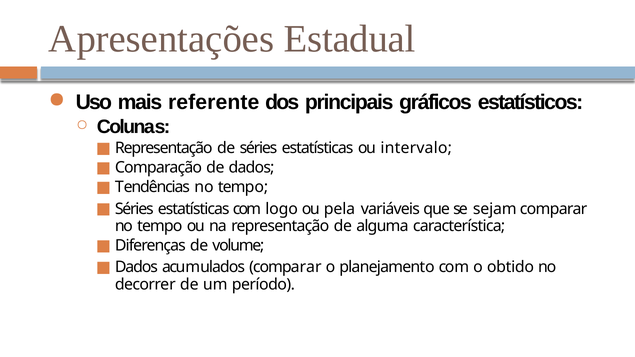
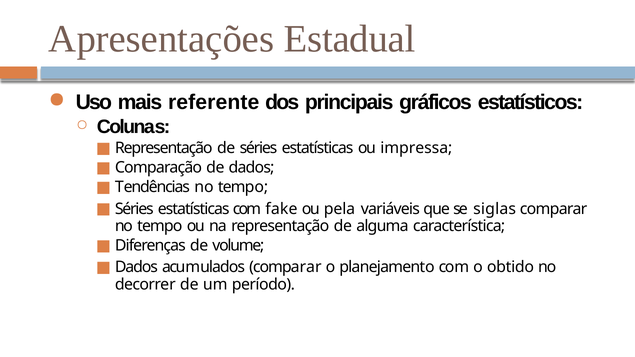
intervalo: intervalo -> impressa
logo: logo -> fake
sejam: sejam -> siglas
